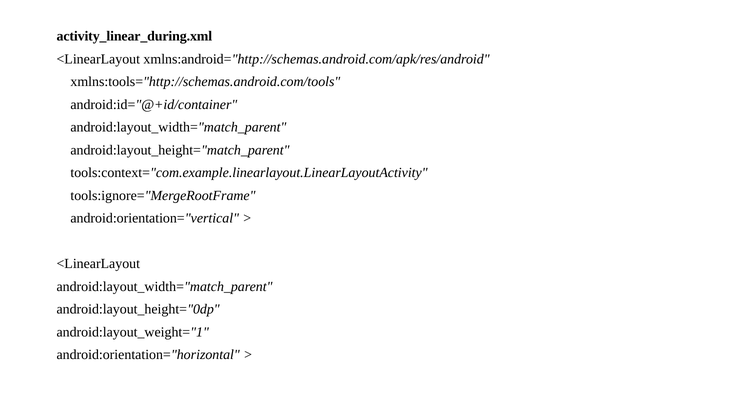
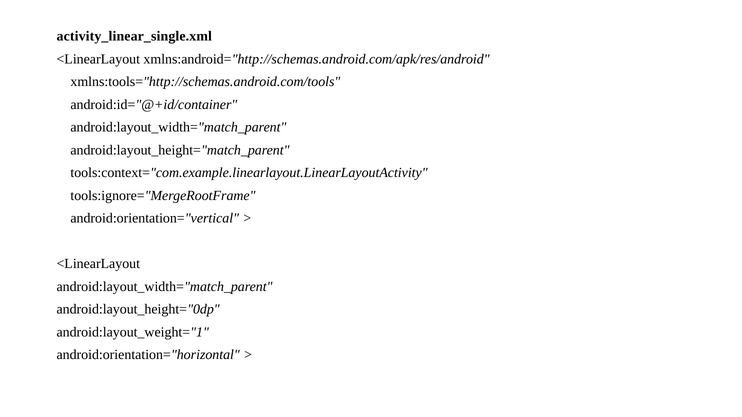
activity_linear_during.xml: activity_linear_during.xml -> activity_linear_single.xml
